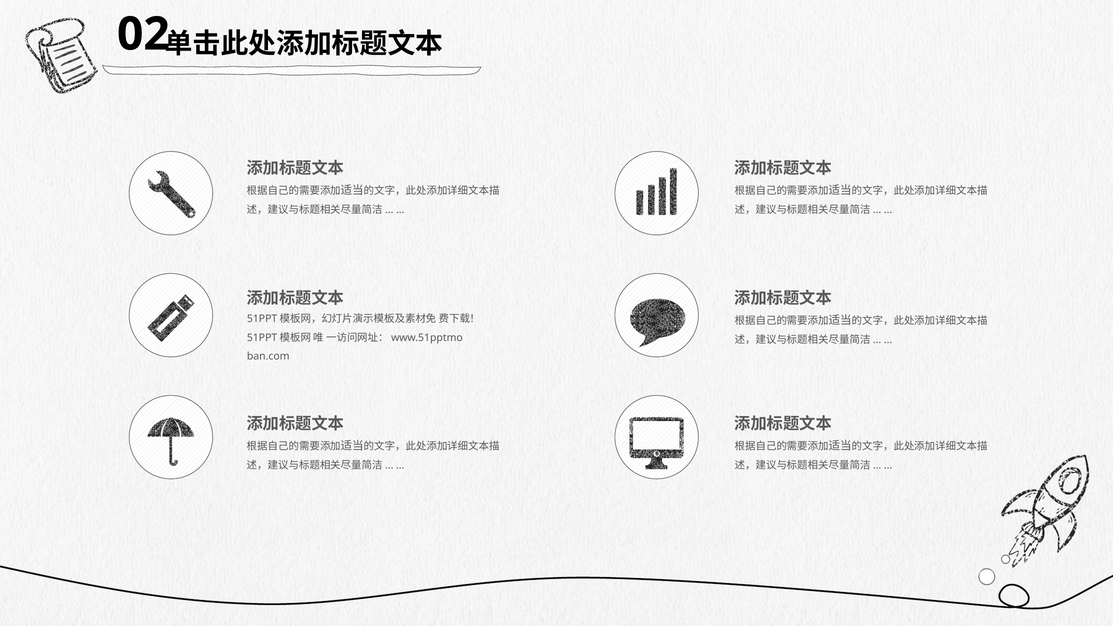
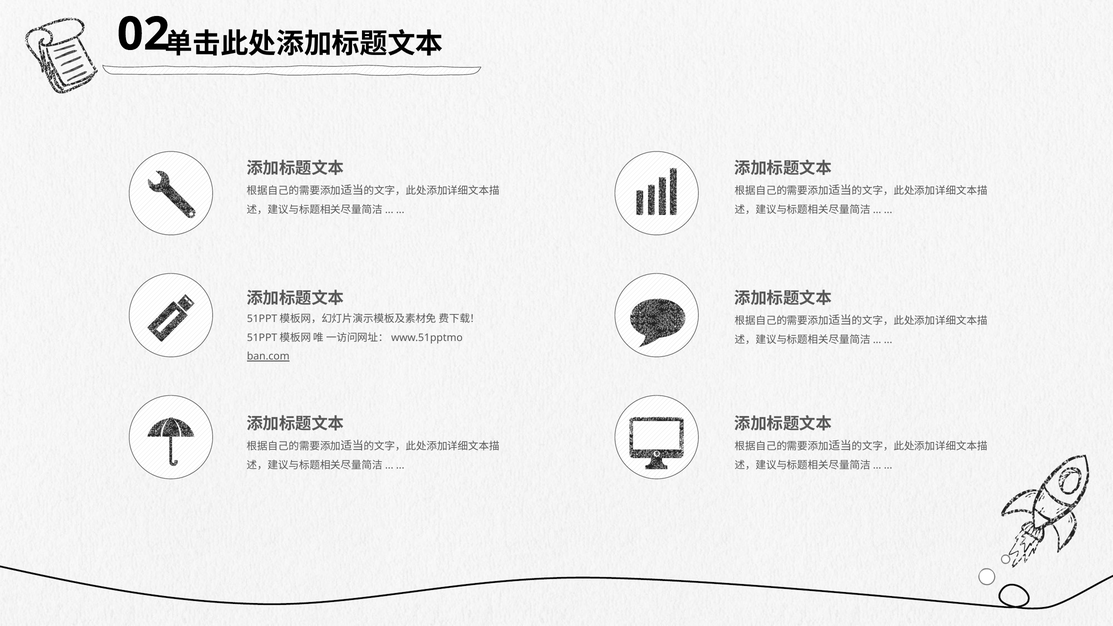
ban.com underline: none -> present
